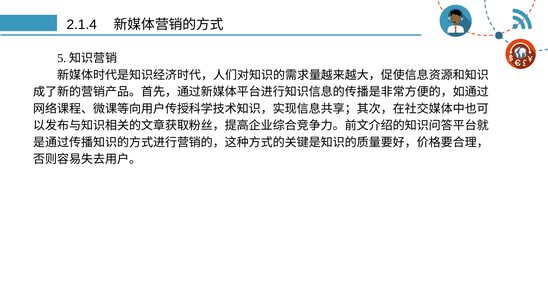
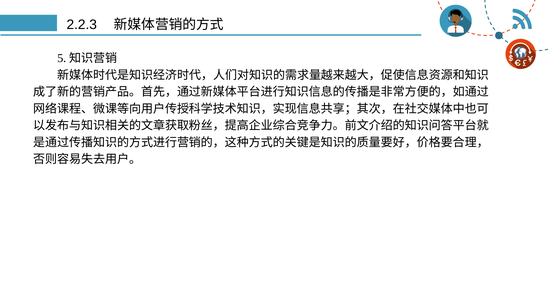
2.1.4: 2.1.4 -> 2.2.3
